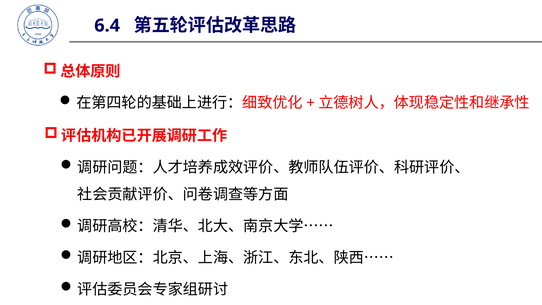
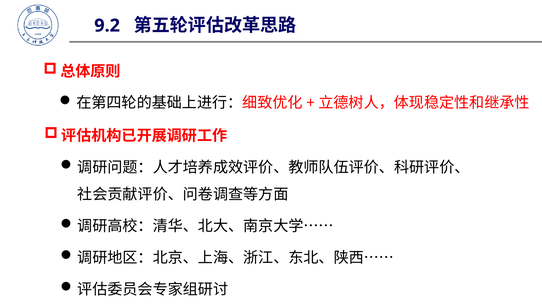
6.4: 6.4 -> 9.2
